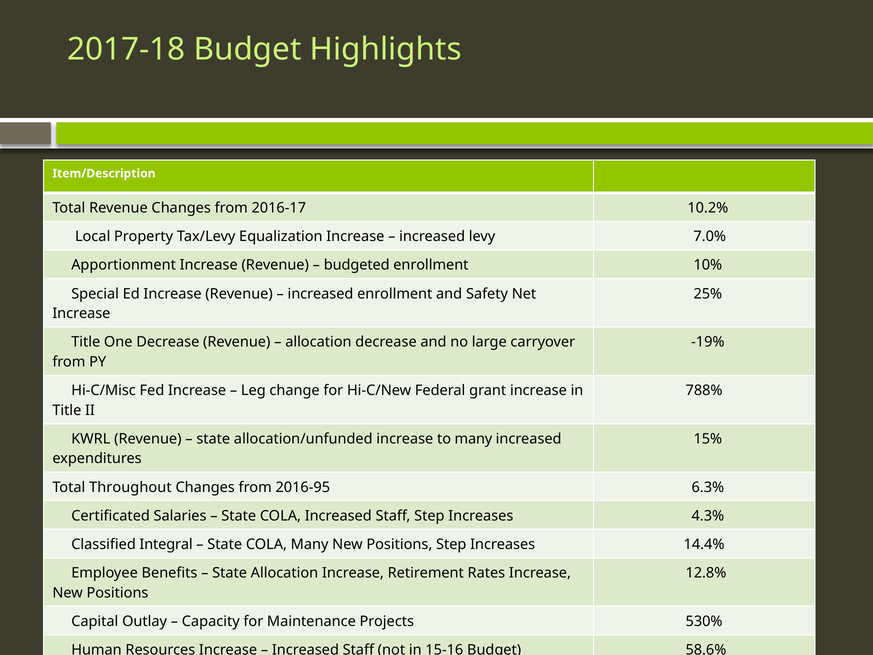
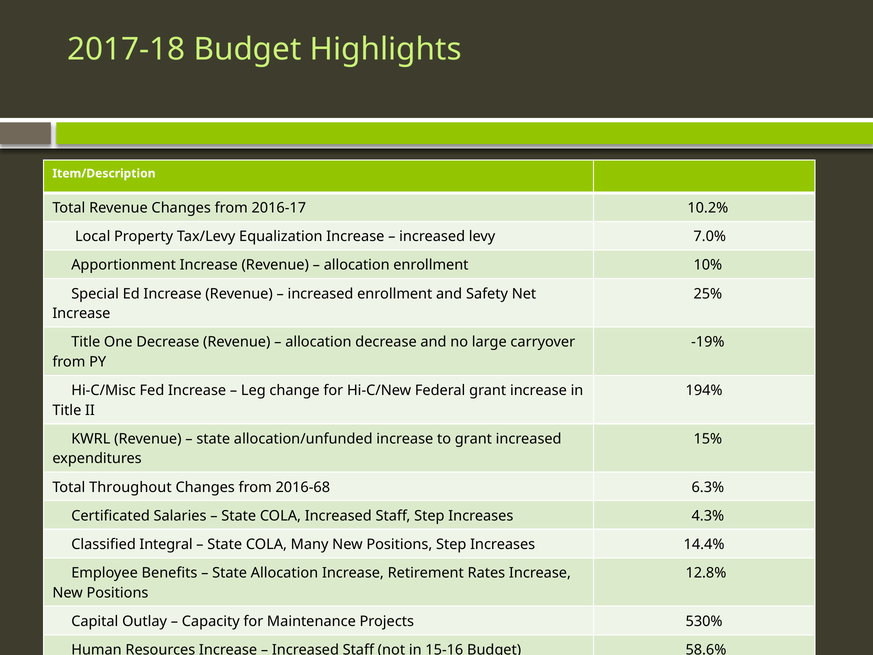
budgeted at (357, 265): budgeted -> allocation
788%: 788% -> 194%
to many: many -> grant
2016-95: 2016-95 -> 2016-68
